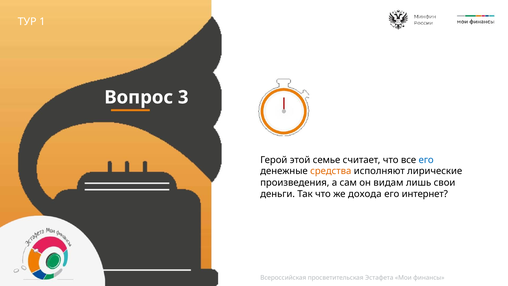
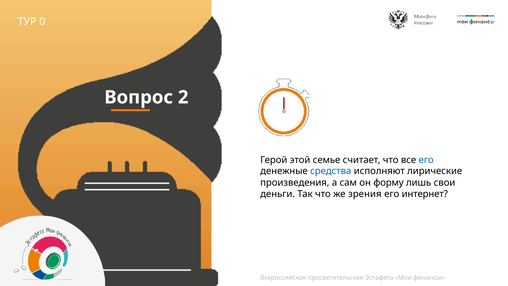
1: 1 -> 0
3: 3 -> 2
средства colour: orange -> blue
видам: видам -> форму
дохода: дохода -> зрения
